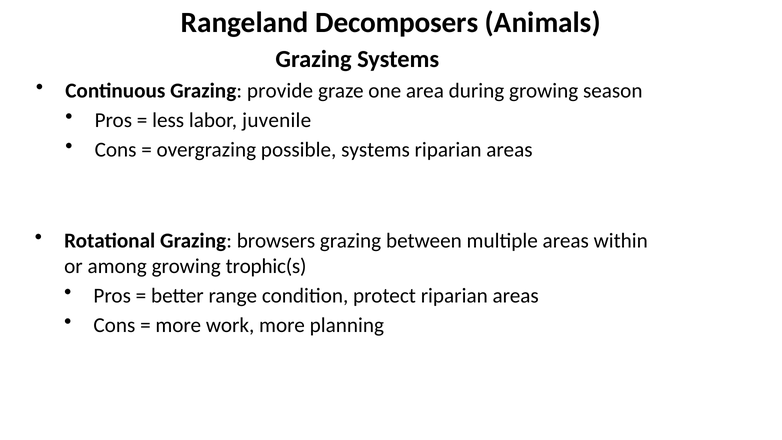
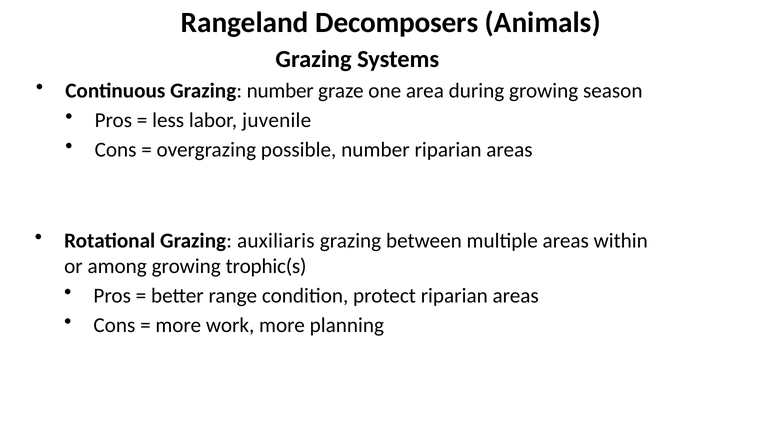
Grazing provide: provide -> number
possible systems: systems -> number
browsers: browsers -> auxiliaris
